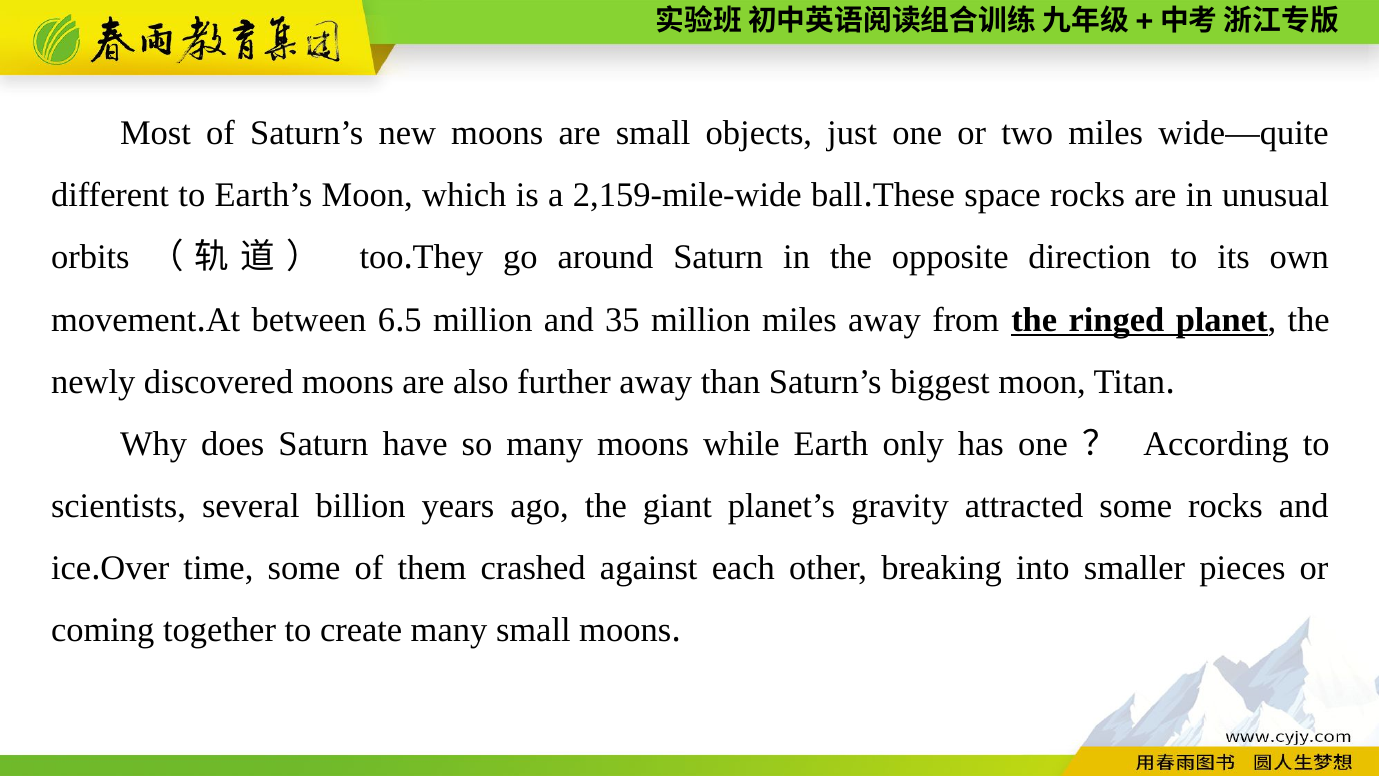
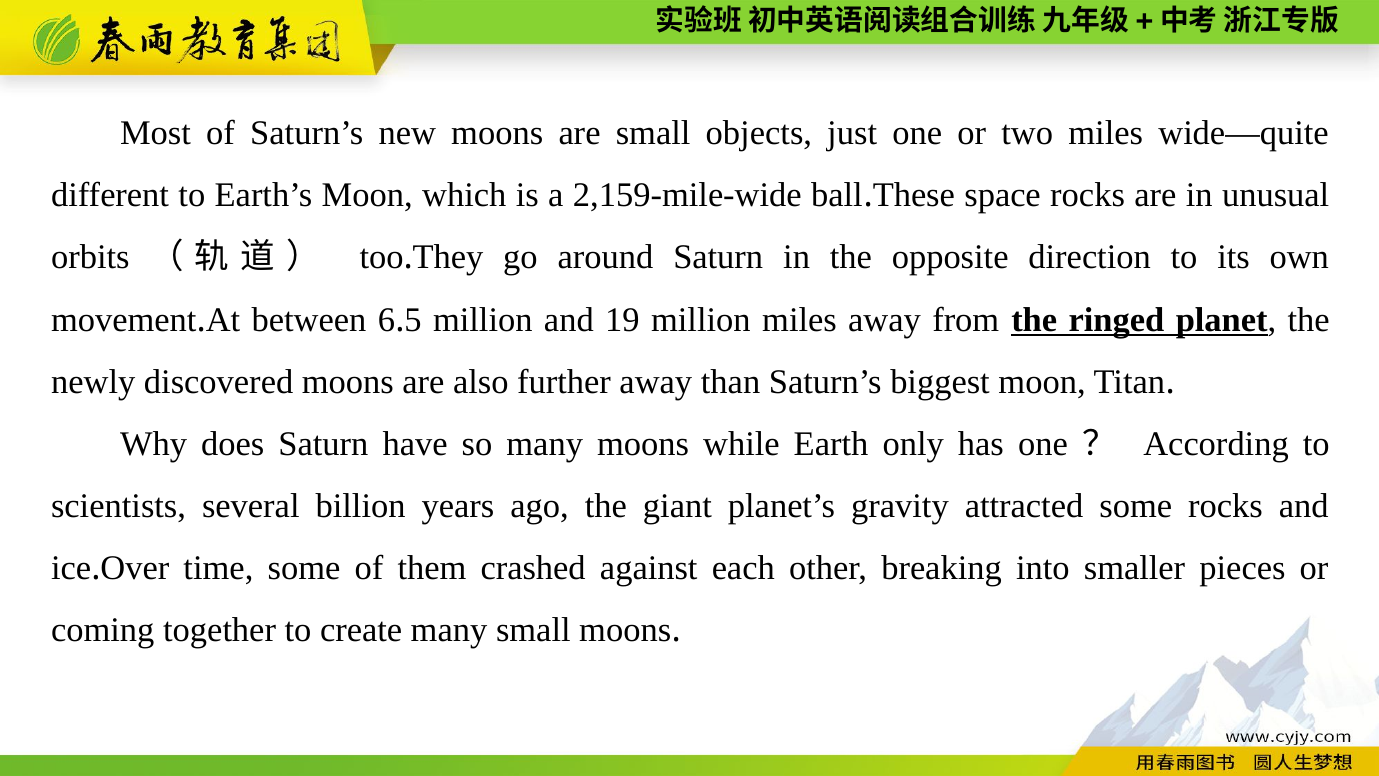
35: 35 -> 19
